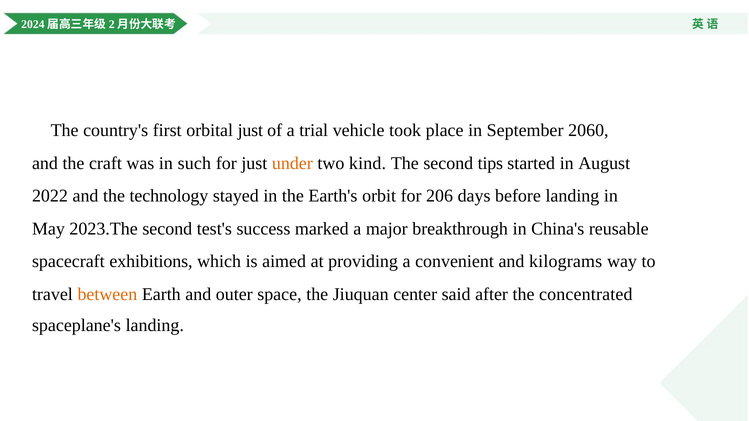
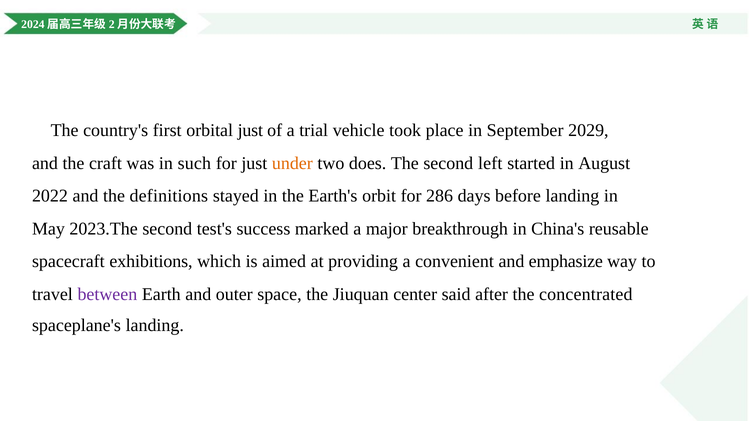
2060: 2060 -> 2029
kind: kind -> does
tips: tips -> left
technology: technology -> definitions
206: 206 -> 286
kilograms: kilograms -> emphasize
between colour: orange -> purple
